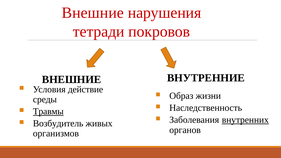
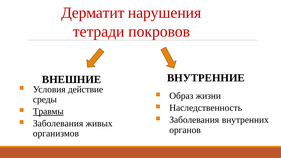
Внешние at (93, 13): Внешние -> Дерматит
внутренних underline: present -> none
Возбудитель at (58, 123): Возбудитель -> Заболевания
